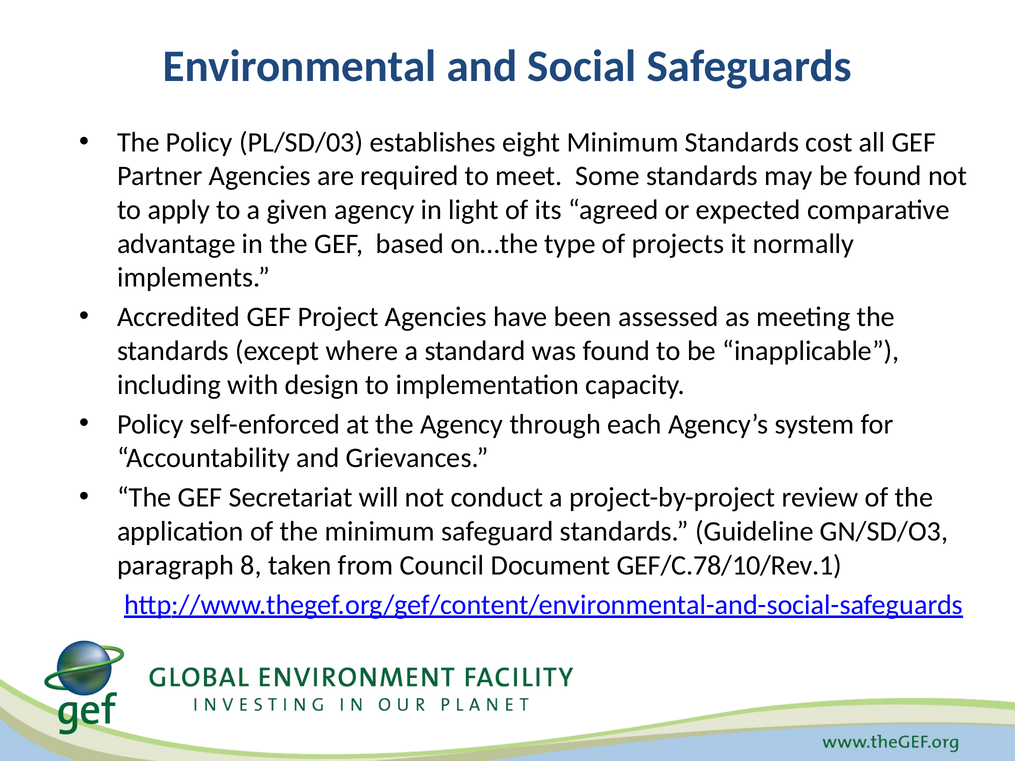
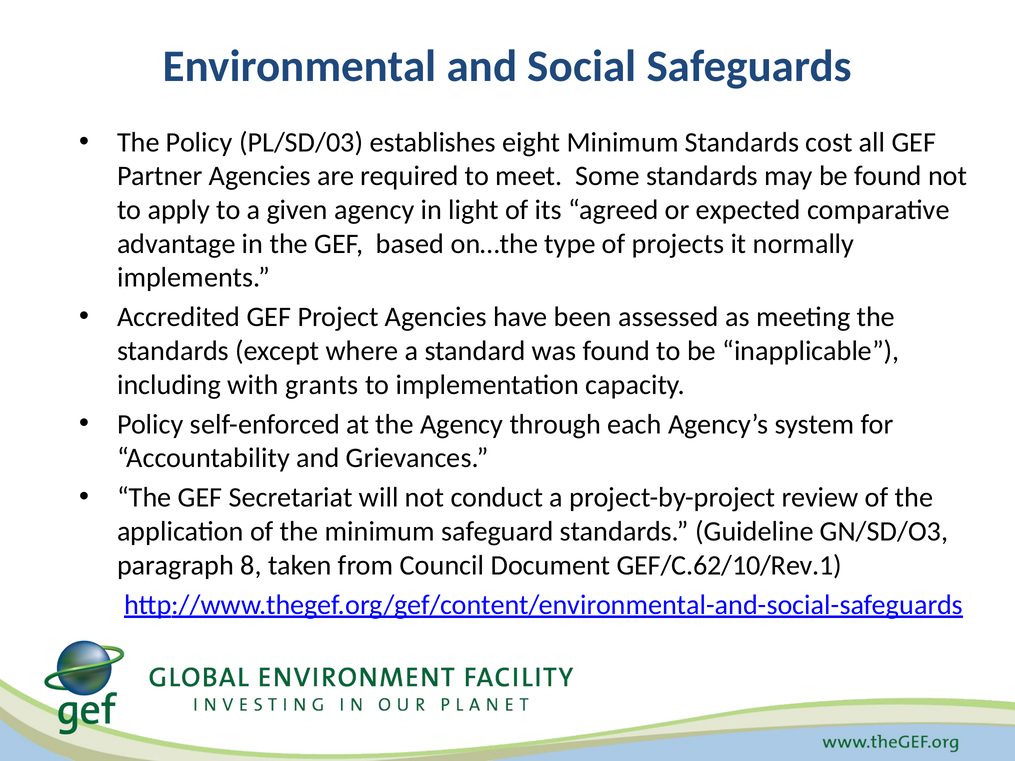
design: design -> grants
GEF/C.78/10/Rev.1: GEF/C.78/10/Rev.1 -> GEF/C.62/10/Rev.1
